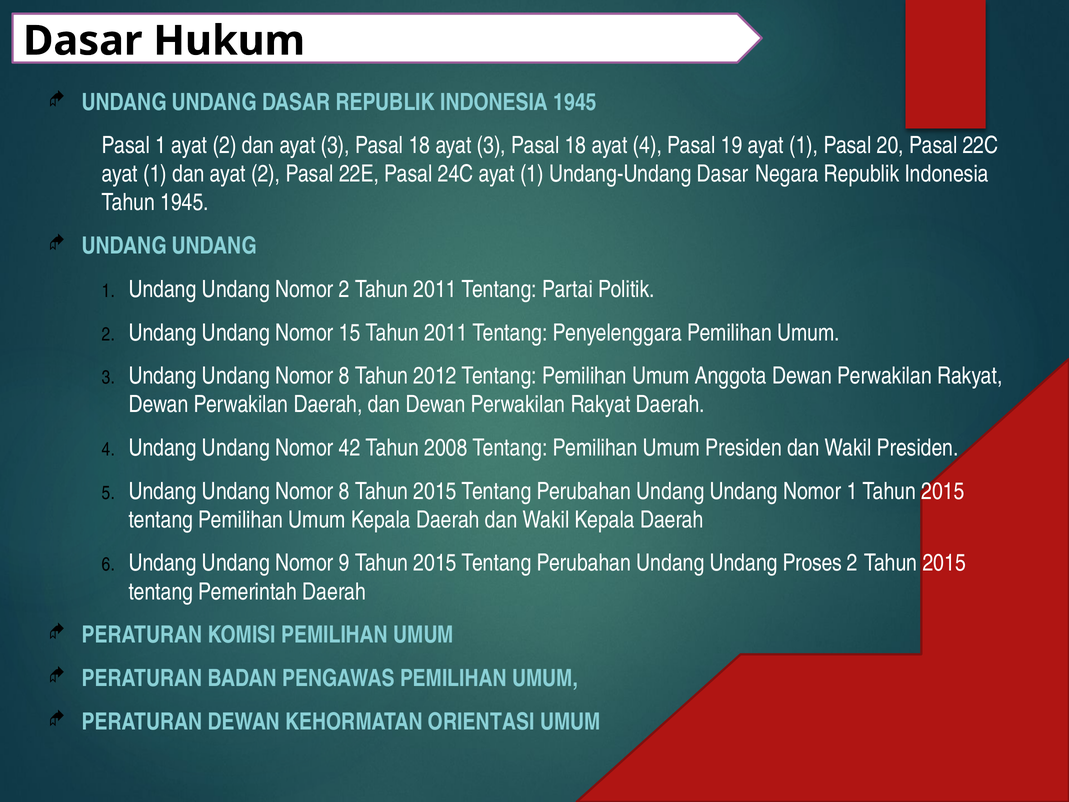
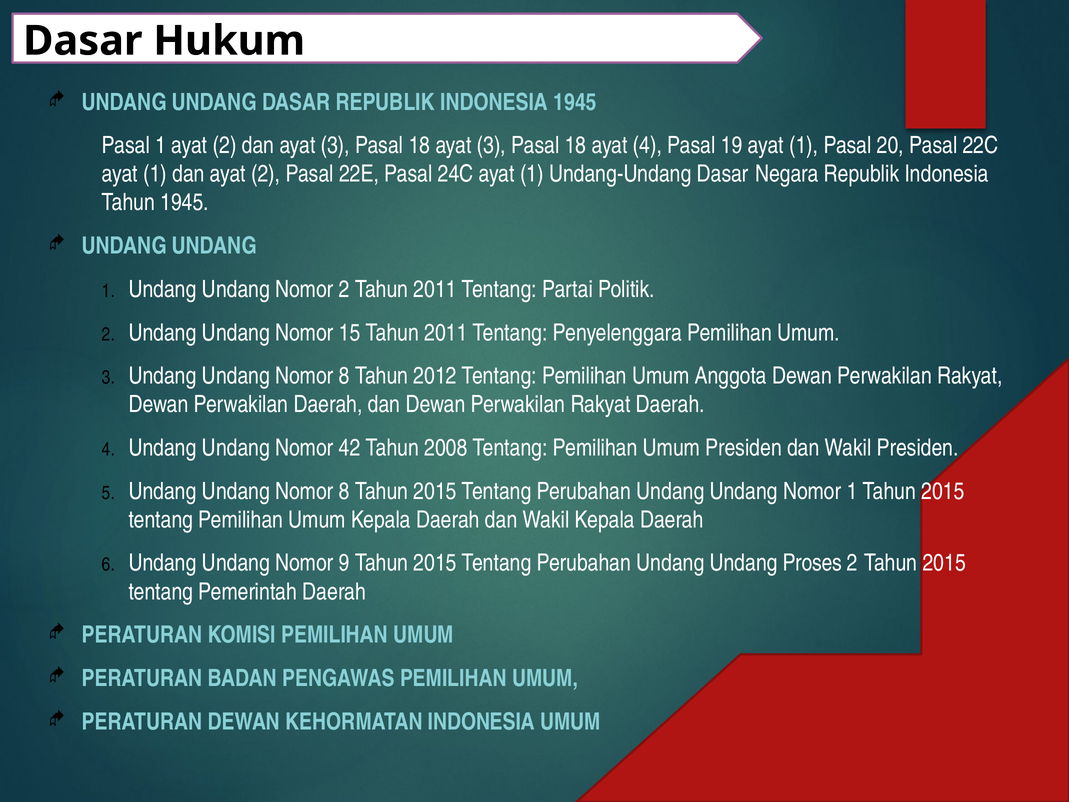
KEHORMATAN ORIENTASI: ORIENTASI -> INDONESIA
